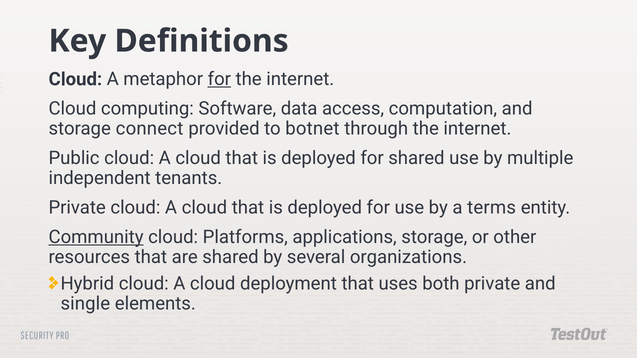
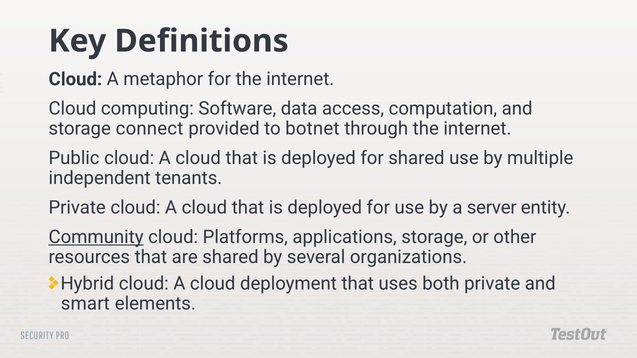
for at (219, 79) underline: present -> none
terms: terms -> server
single: single -> smart
